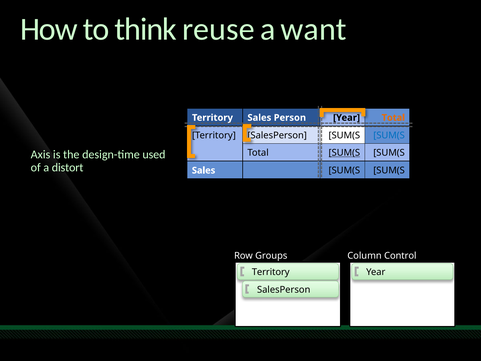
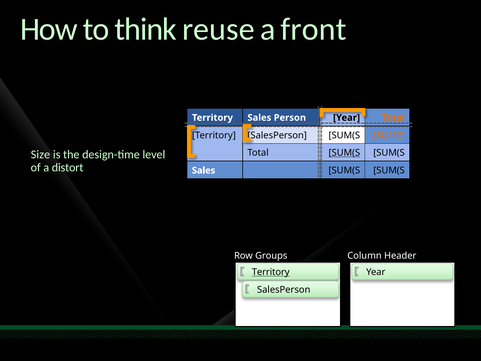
want: want -> front
SUM(S at (389, 135) colour: blue -> orange
Axis: Axis -> Size
used: used -> level
Control: Control -> Header
Territory at (271, 272) underline: none -> present
